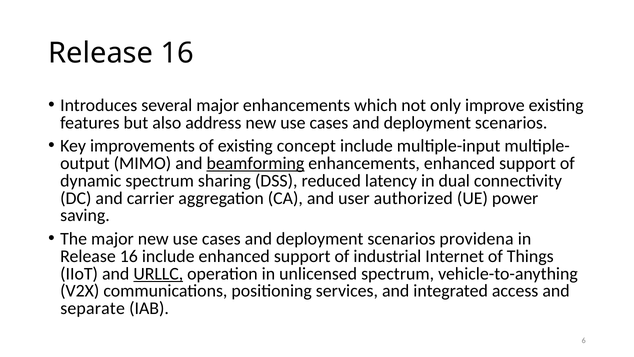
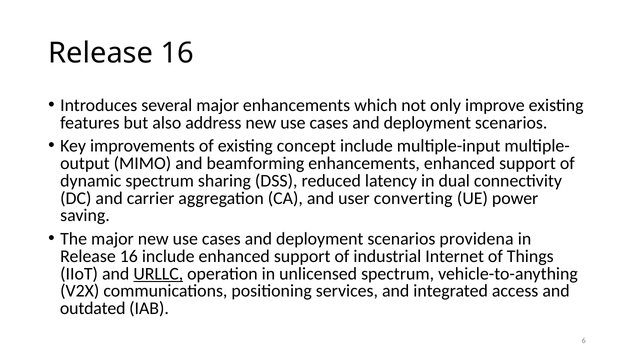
beamforming underline: present -> none
authorized: authorized -> converting
separate: separate -> outdated
